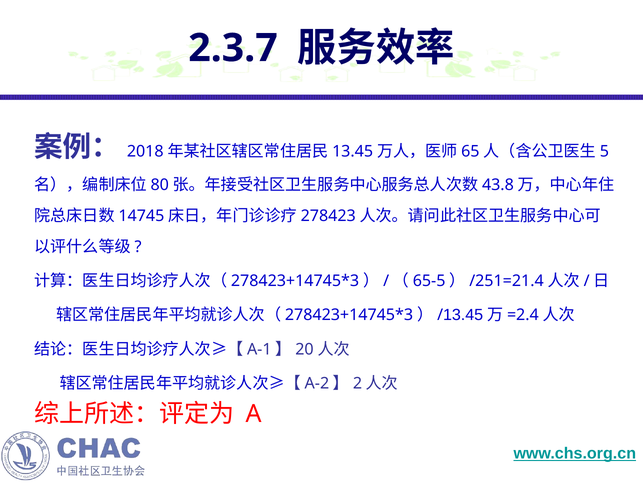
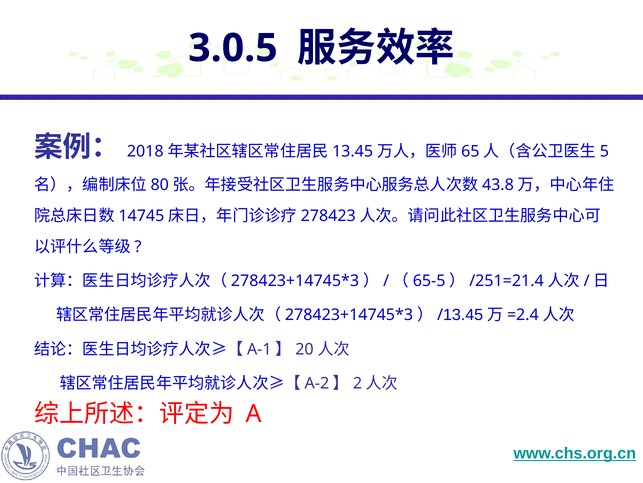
2.3.7: 2.3.7 -> 3.0.5
